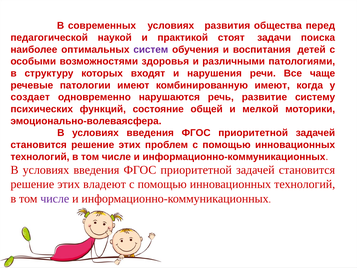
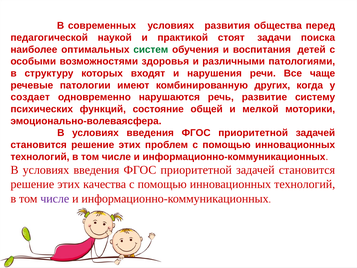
систем colour: purple -> green
комбинированную имеют: имеют -> других
владеют: владеют -> качества
